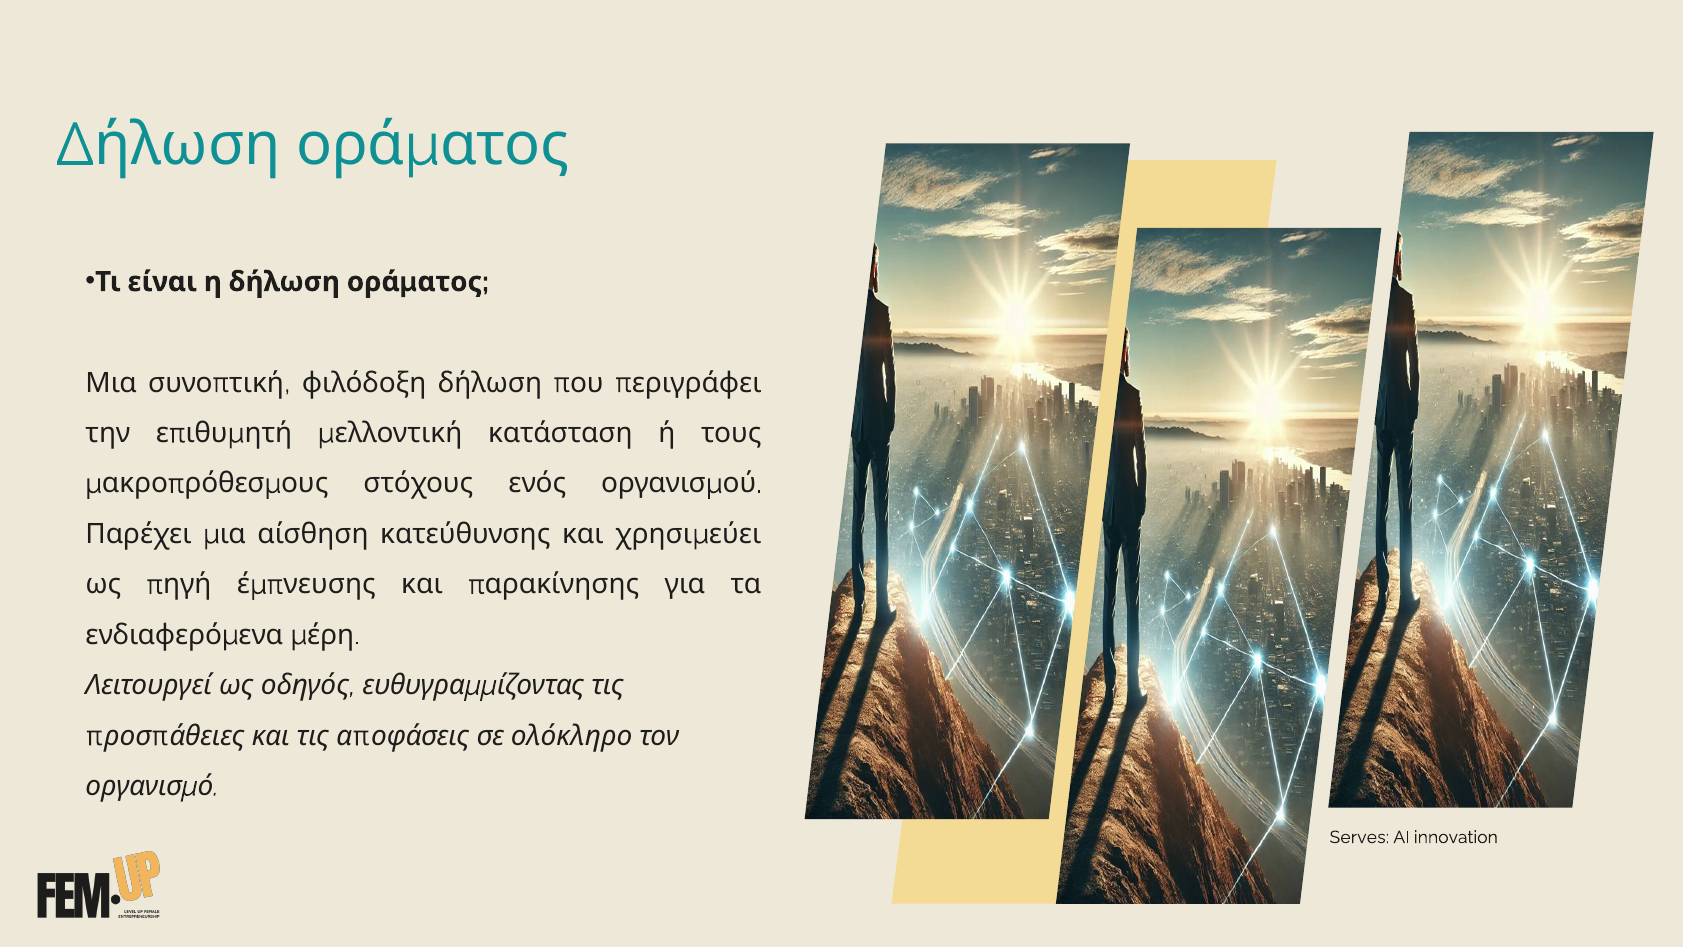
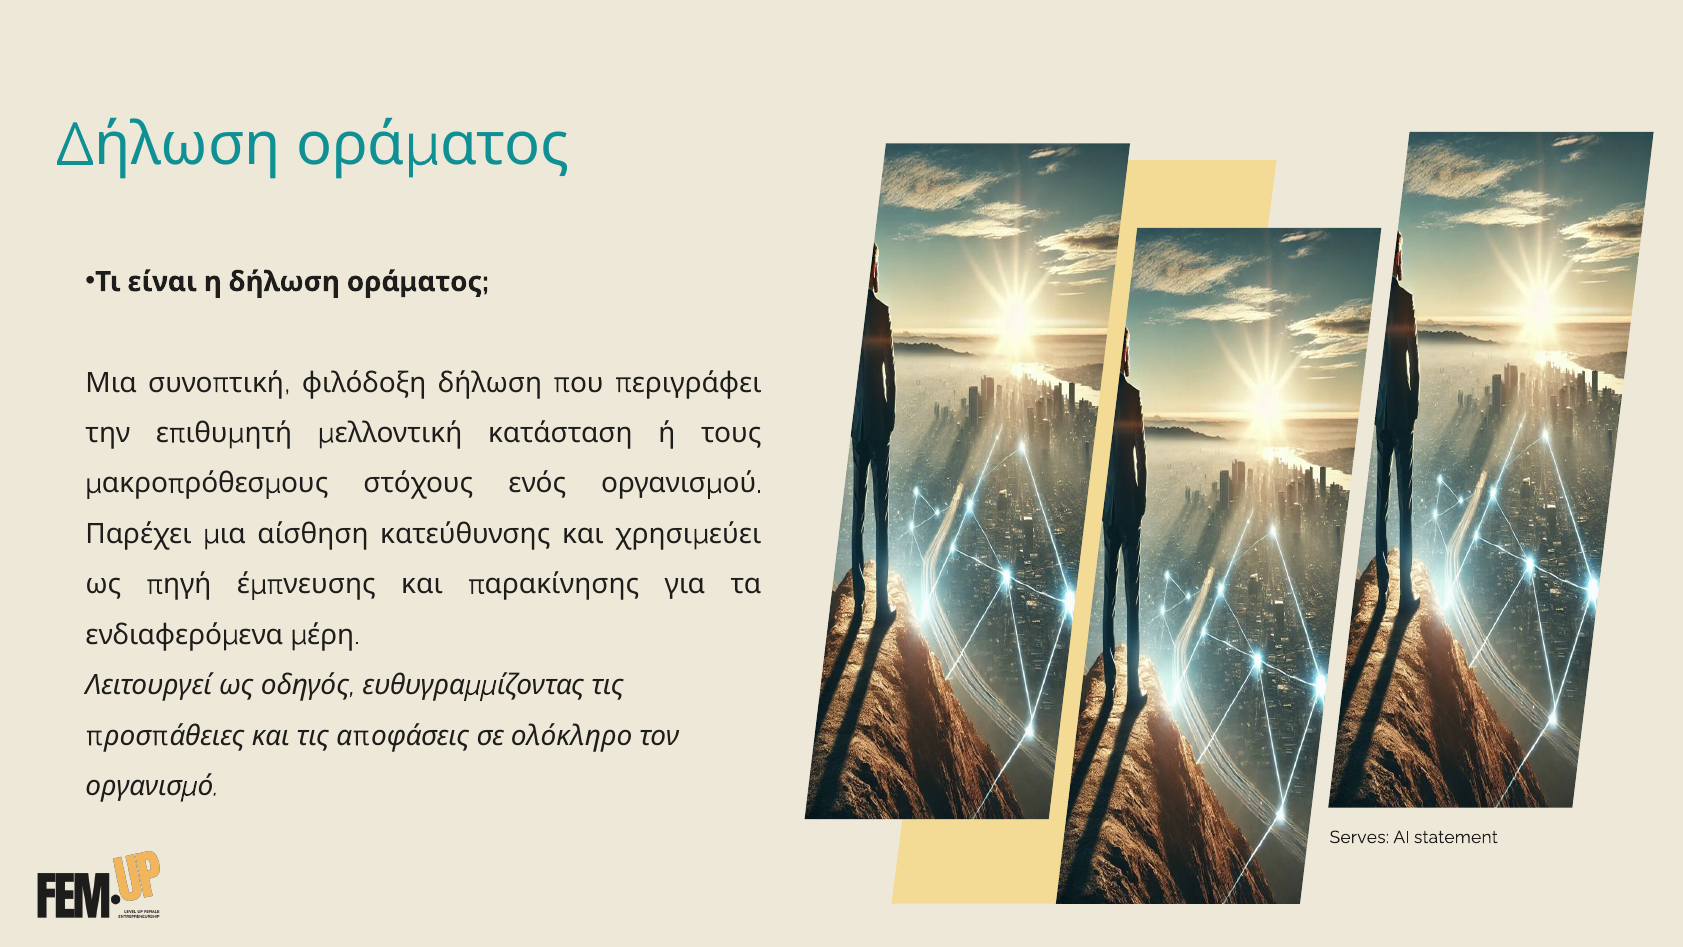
innovation: innovation -> statement
